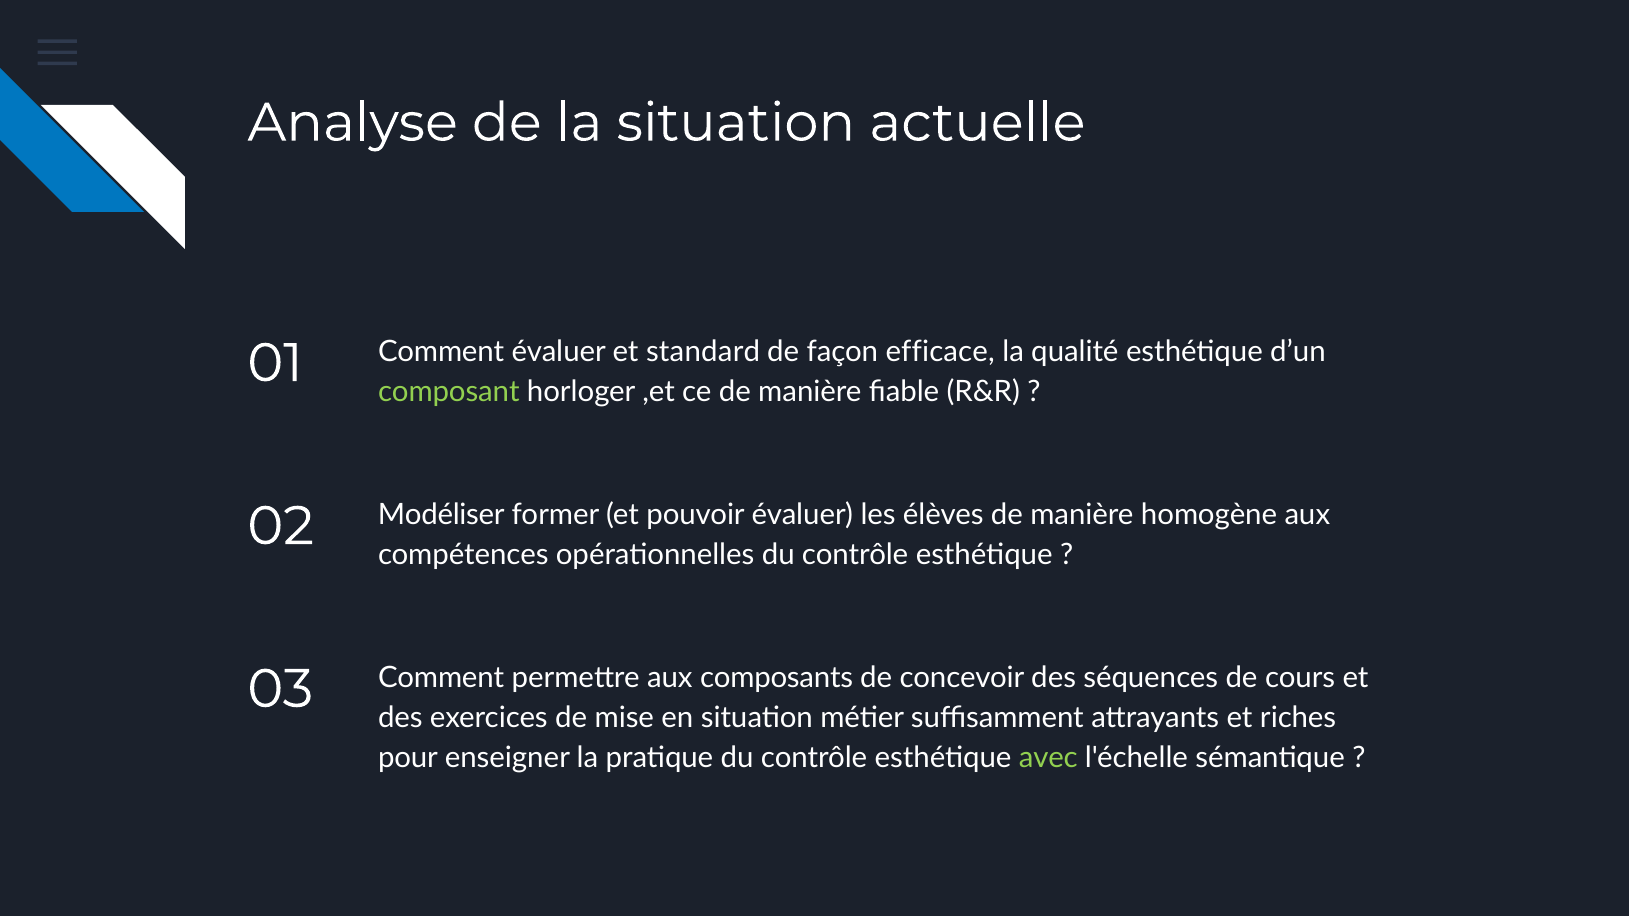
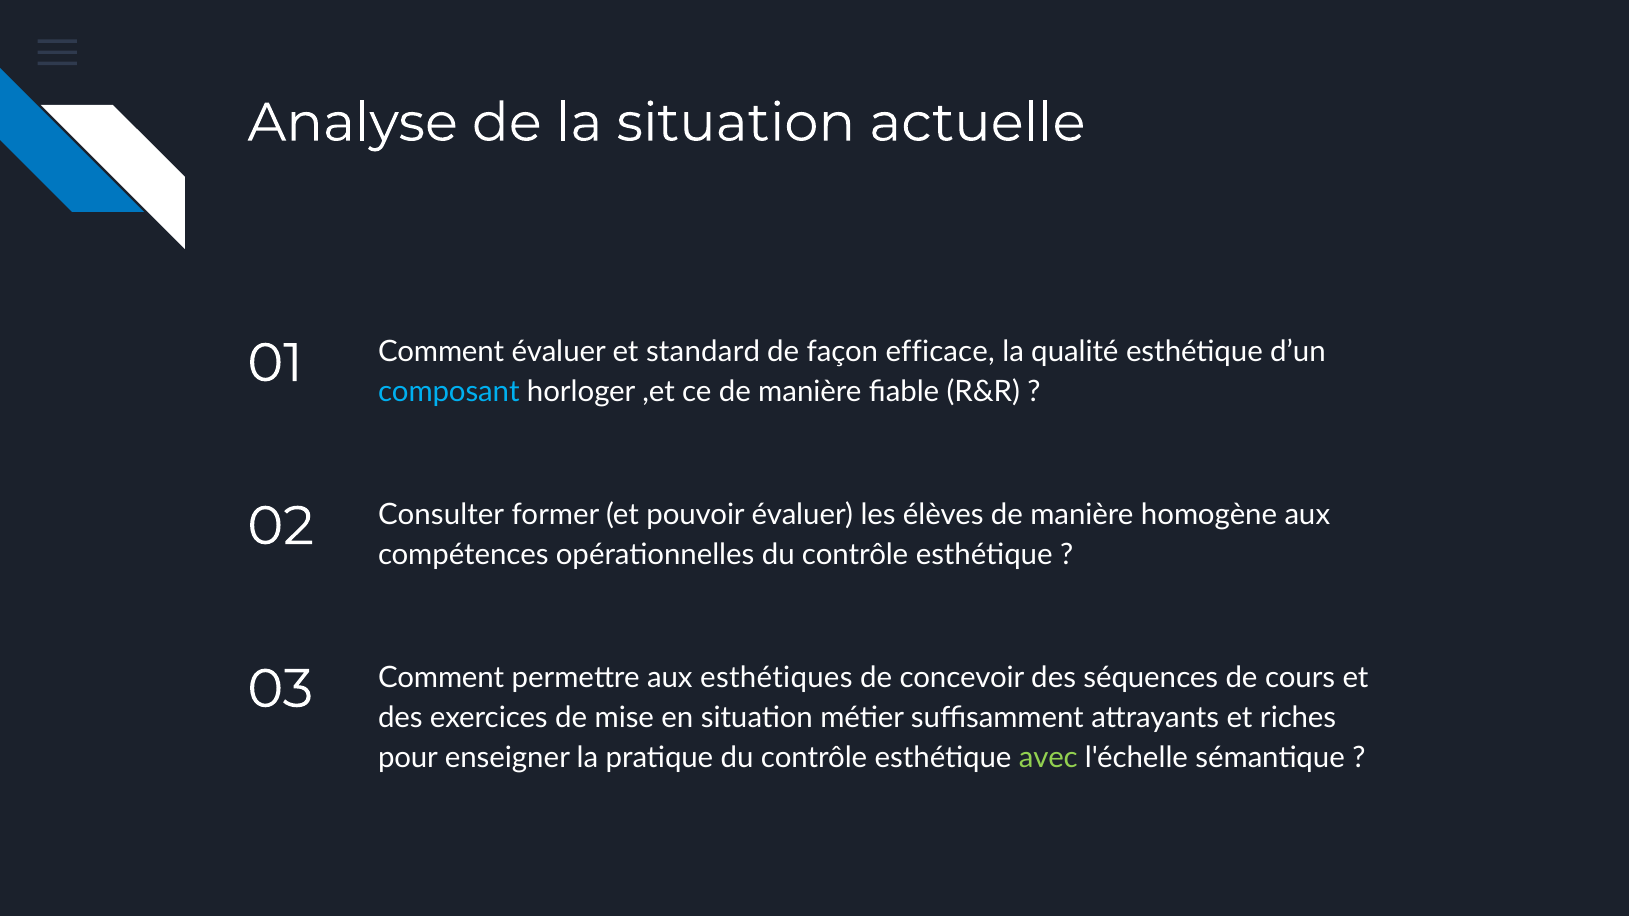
composant colour: light green -> light blue
Modéliser: Modéliser -> Consulter
composants: composants -> esthétiques
